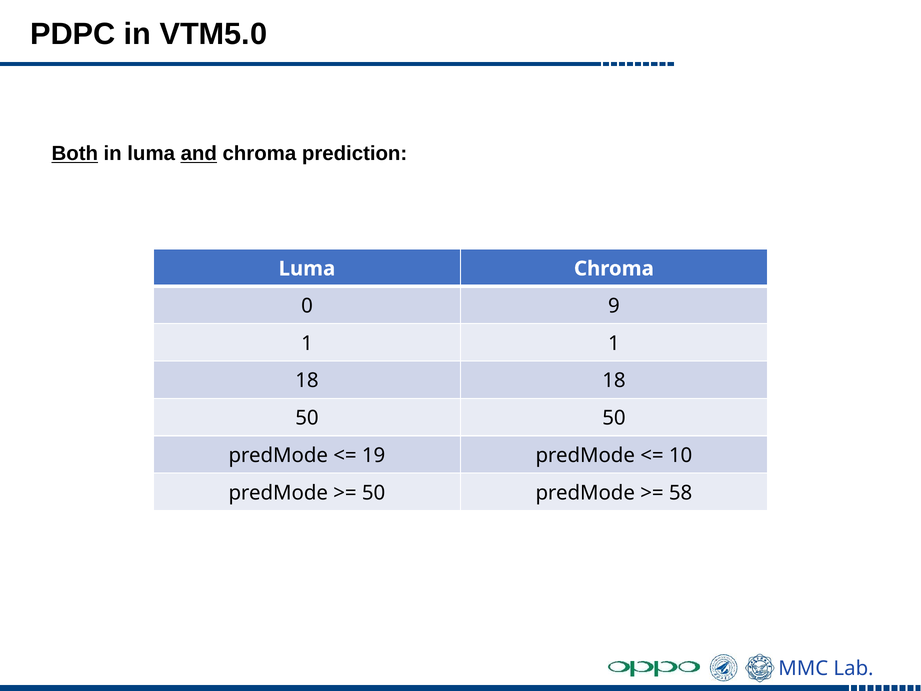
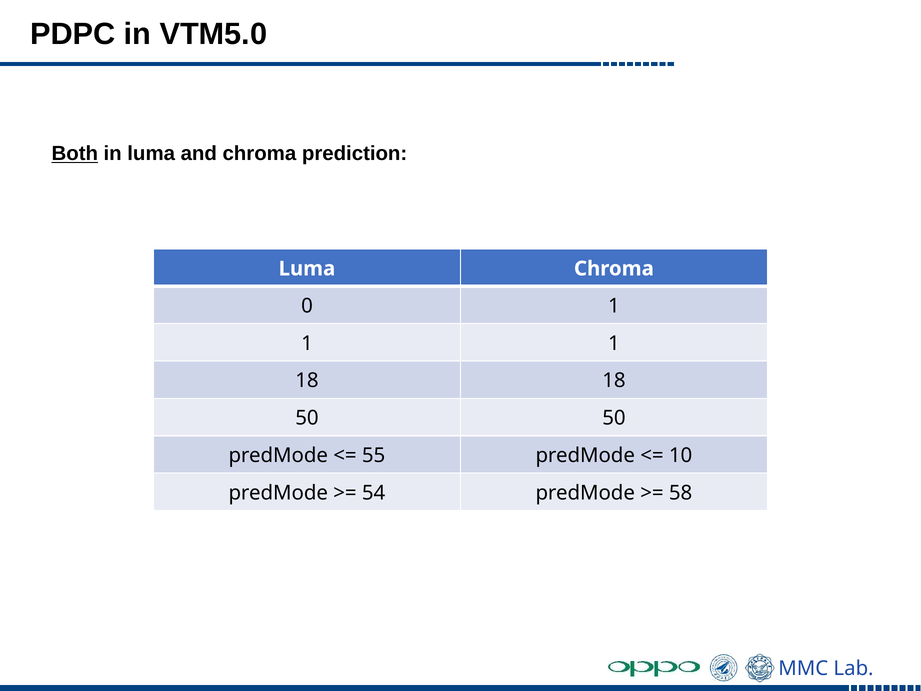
and underline: present -> none
0 9: 9 -> 1
19: 19 -> 55
50 at (374, 493): 50 -> 54
